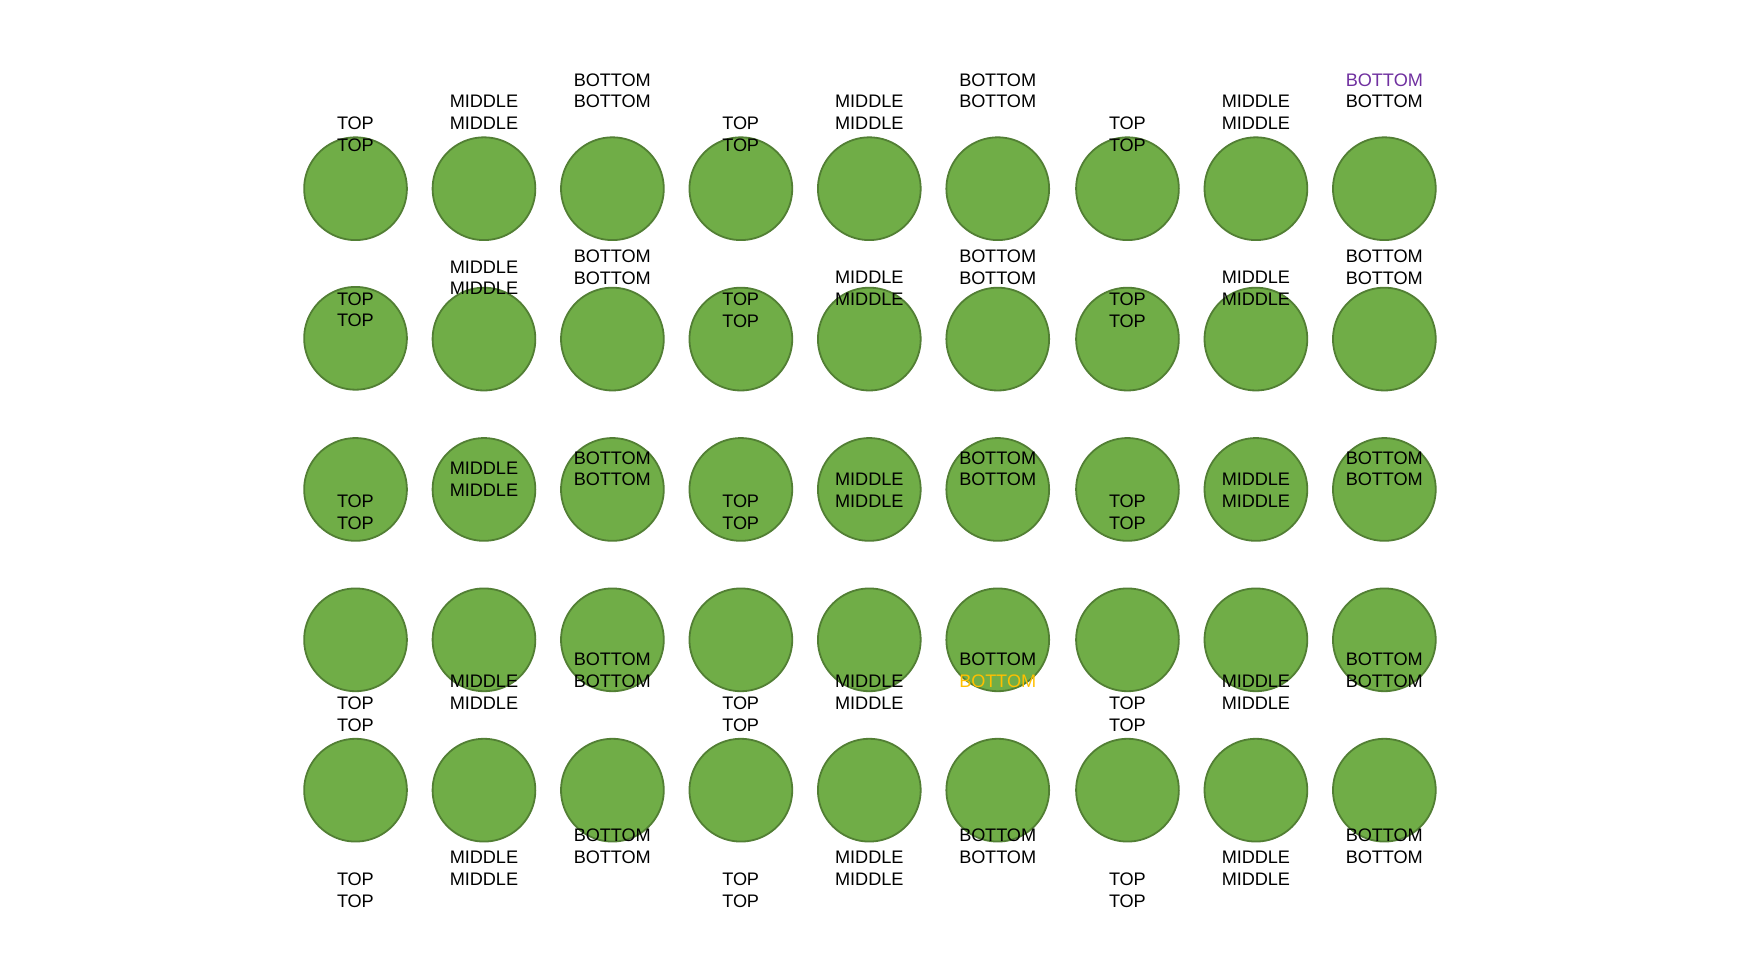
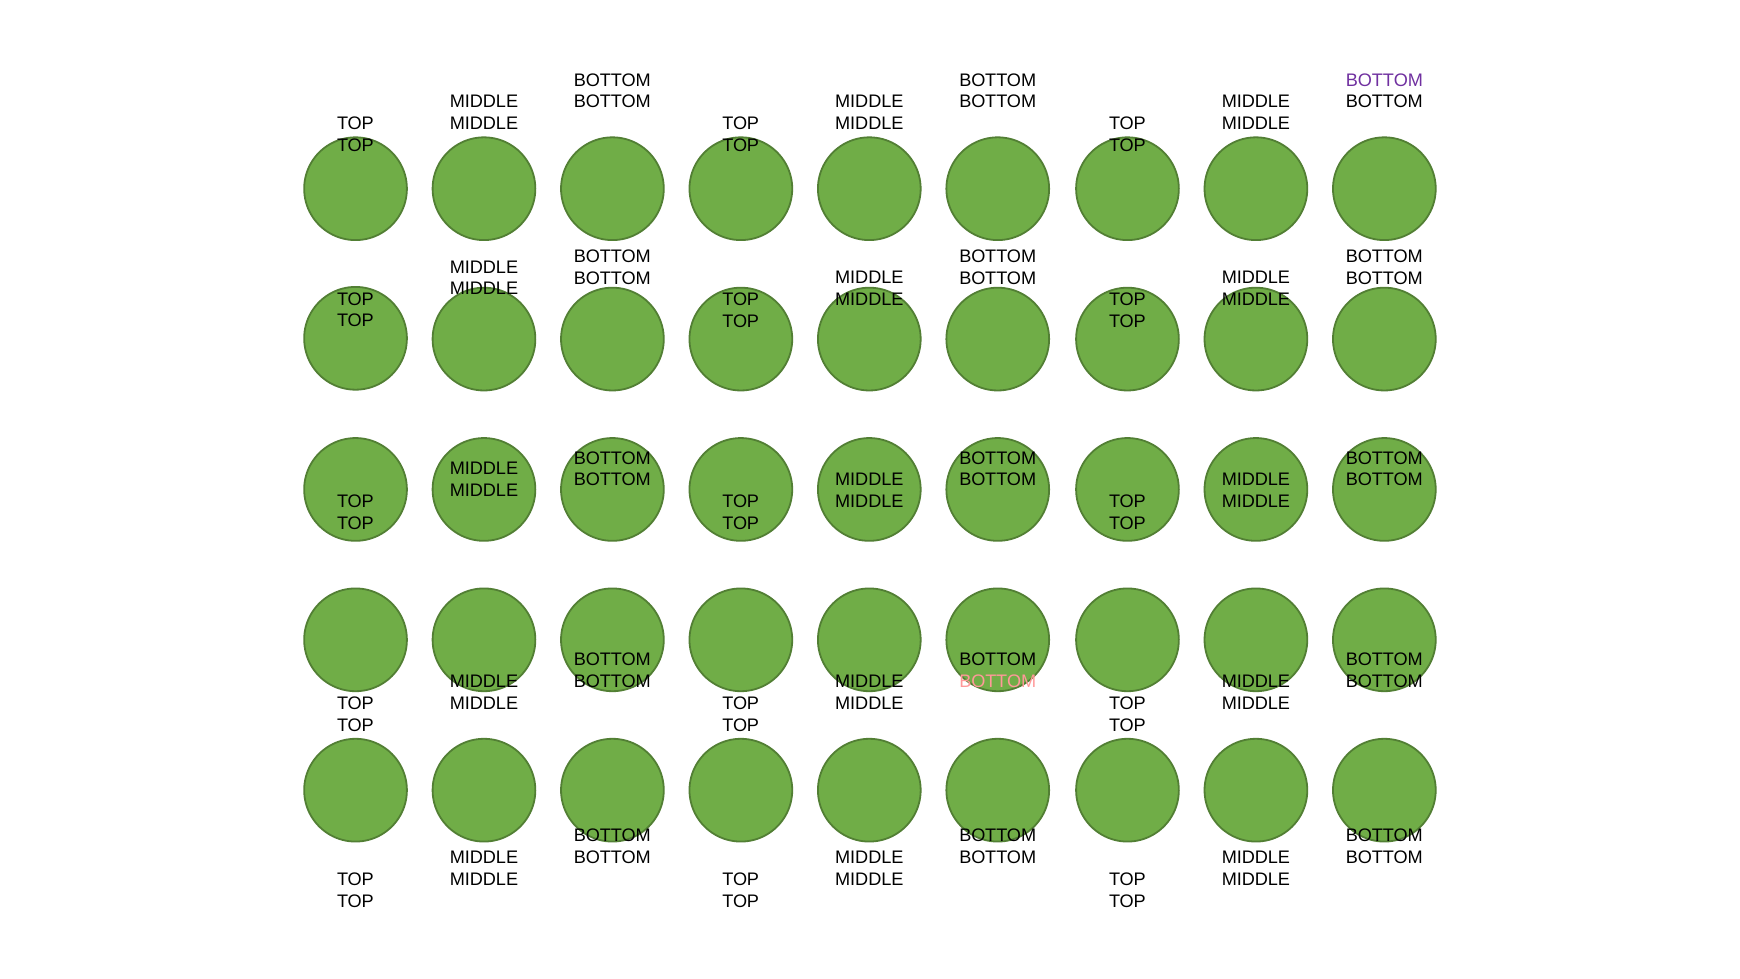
BOTTOM at (998, 681) colour: yellow -> pink
